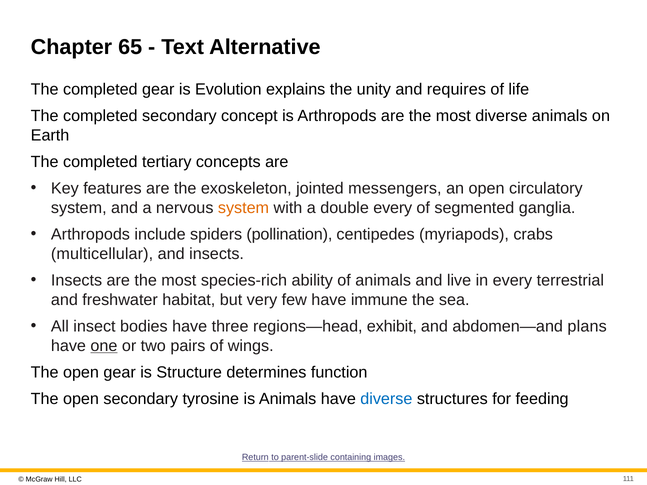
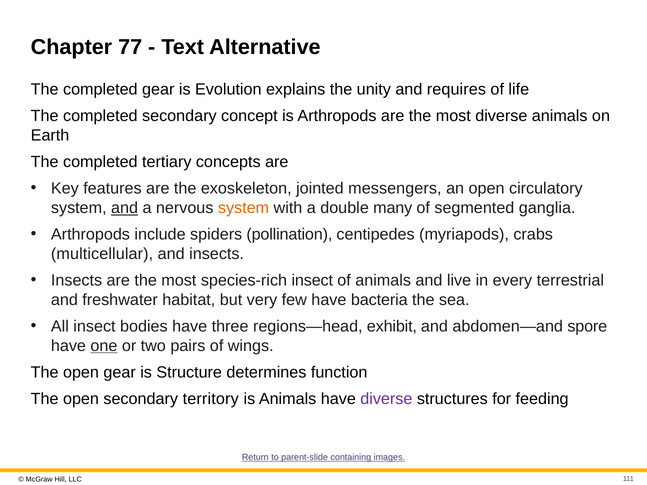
65: 65 -> 77
and at (125, 208) underline: none -> present
double every: every -> many
species-rich ability: ability -> insect
immune: immune -> bacteria
plans: plans -> spore
tyrosine: tyrosine -> territory
diverse at (386, 399) colour: blue -> purple
